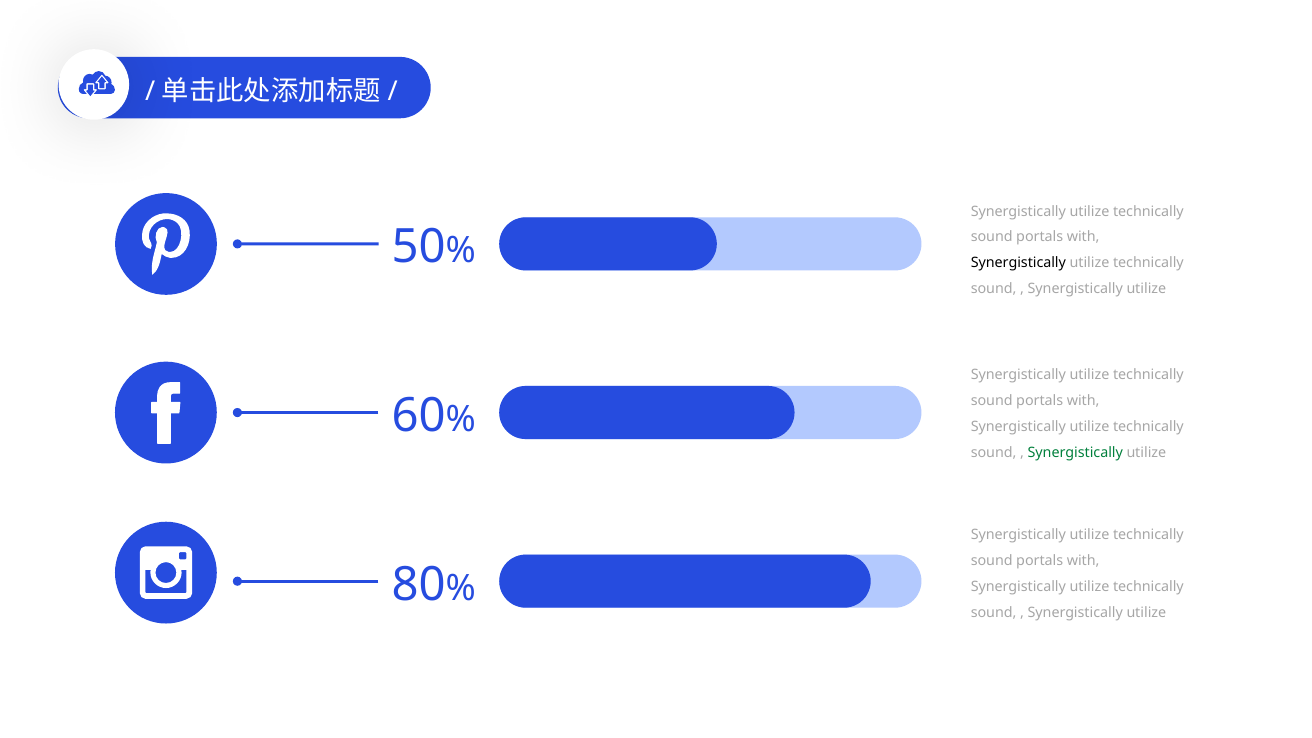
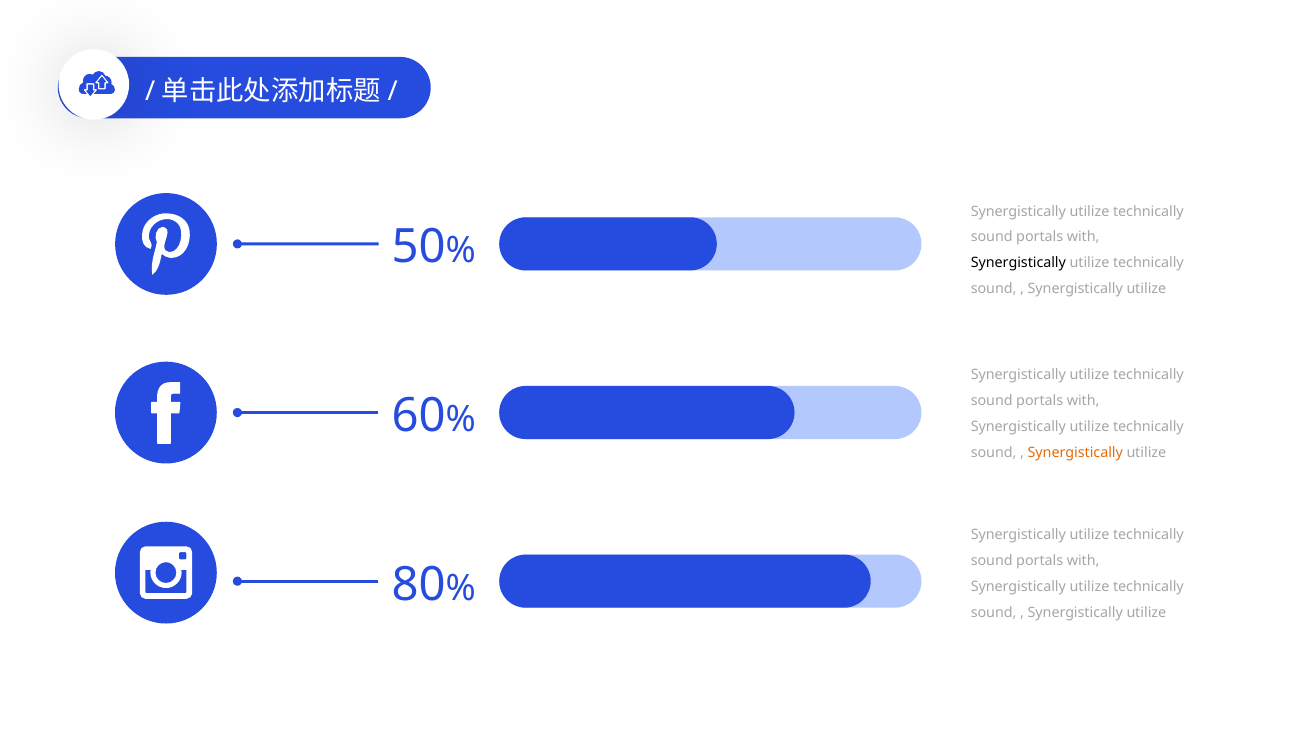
Synergistically at (1075, 452) colour: green -> orange
